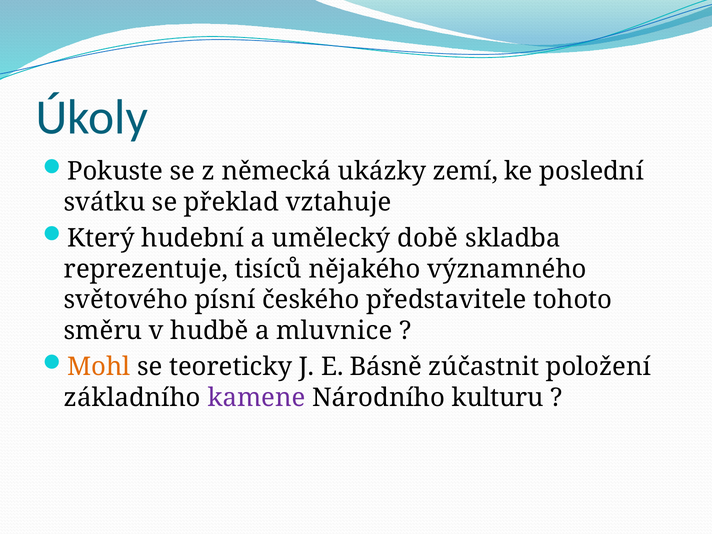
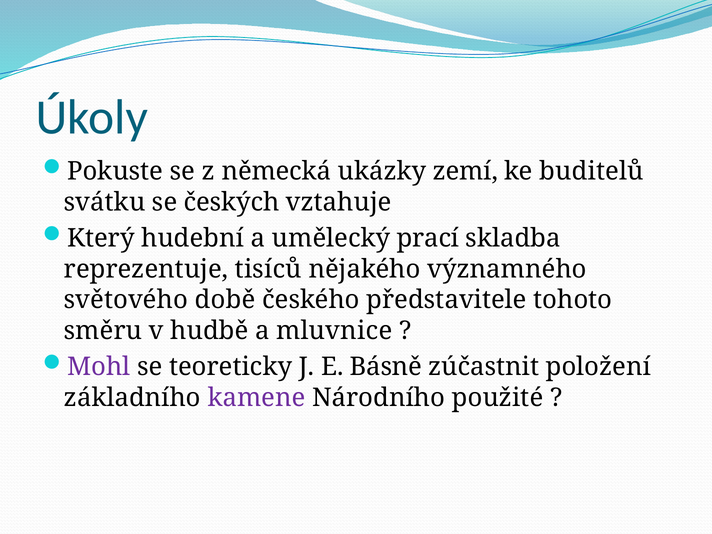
poslední: poslední -> buditelů
překlad: překlad -> českých
době: době -> prací
písní: písní -> době
Mohl colour: orange -> purple
kulturu: kulturu -> použité
